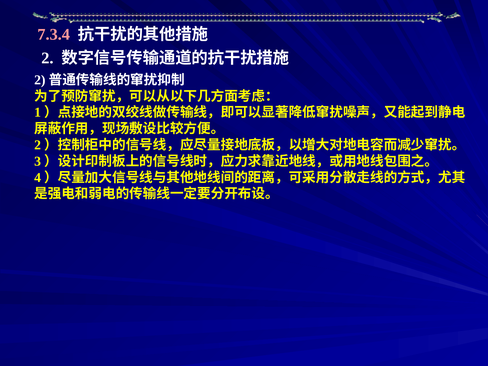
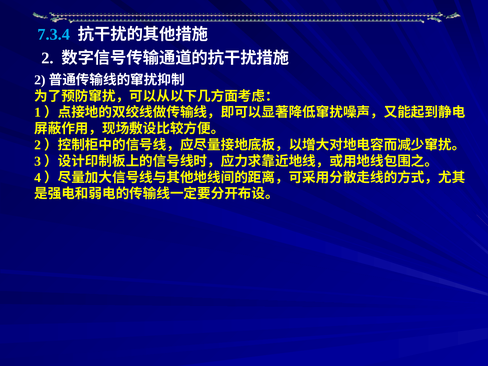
7.3.4 colour: pink -> light blue
